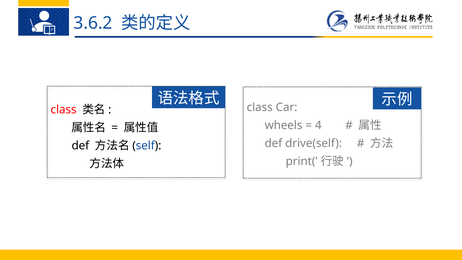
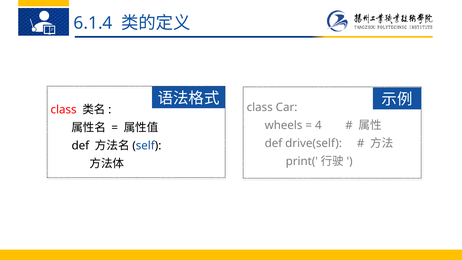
3.6.2: 3.6.2 -> 6.1.4
